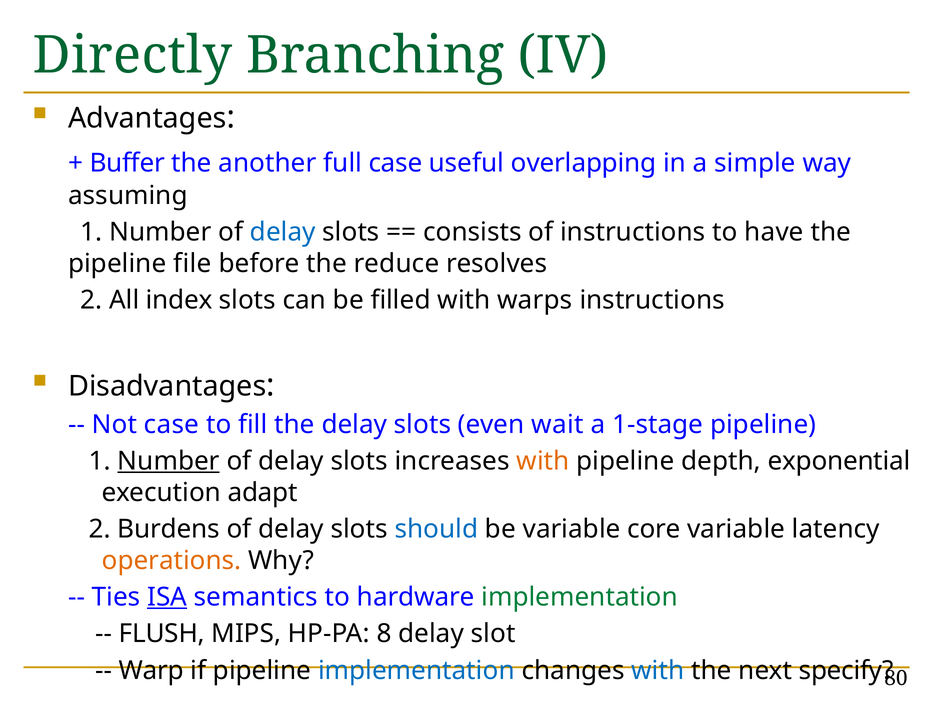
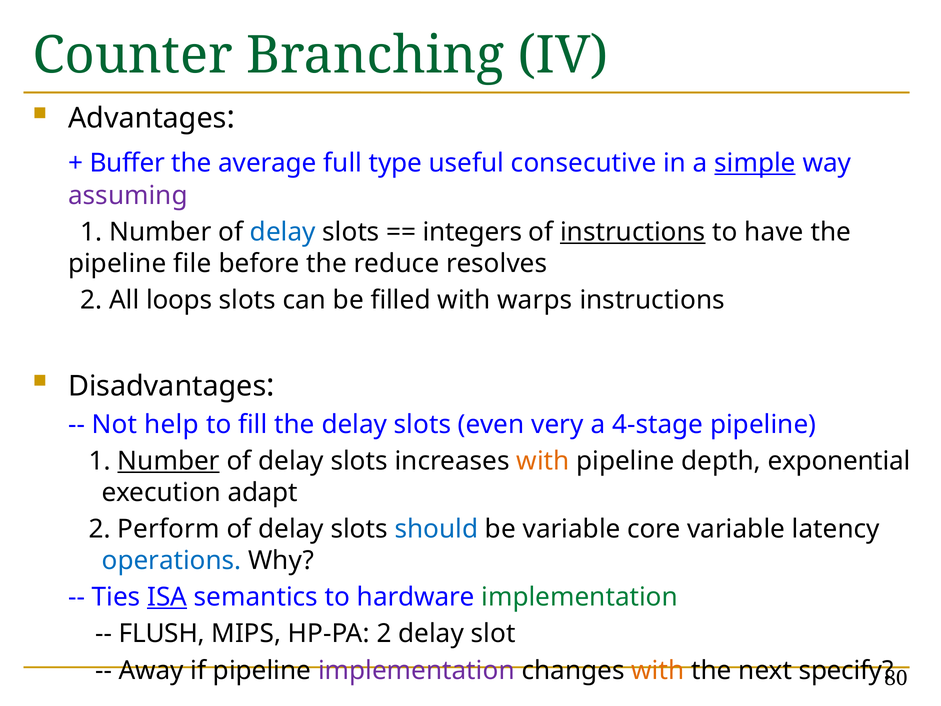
Directly: Directly -> Counter
another: another -> average
full case: case -> type
overlapping: overlapping -> consecutive
simple underline: none -> present
assuming colour: black -> purple
consists: consists -> integers
instructions at (633, 232) underline: none -> present
index: index -> loops
Not case: case -> help
wait: wait -> very
1-stage: 1-stage -> 4-stage
Burdens: Burdens -> Perform
operations colour: orange -> blue
HP-PA 8: 8 -> 2
Warp: Warp -> Away
implementation at (416, 670) colour: blue -> purple
with at (658, 670) colour: blue -> orange
